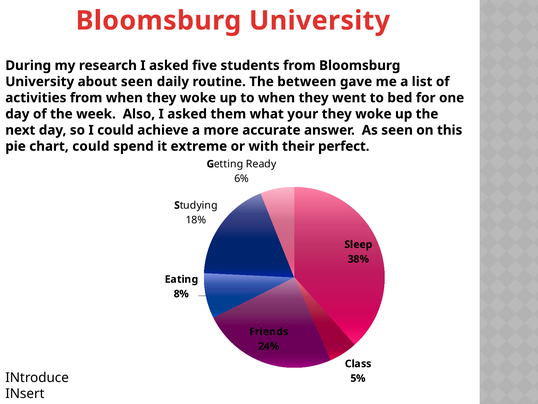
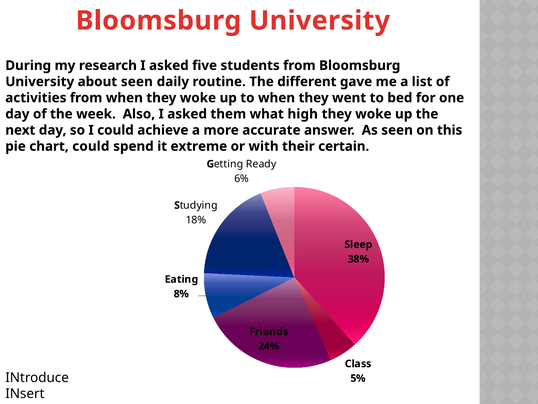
between: between -> different
your: your -> high
perfect: perfect -> certain
